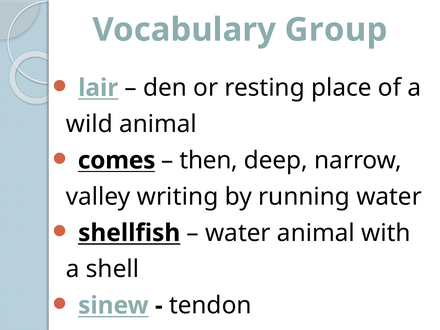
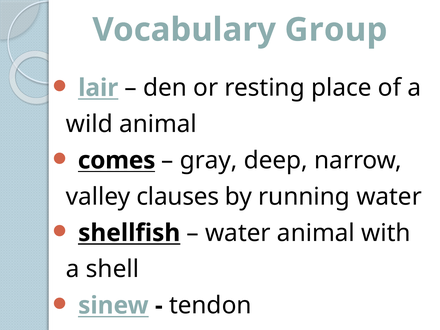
then: then -> gray
writing: writing -> clauses
